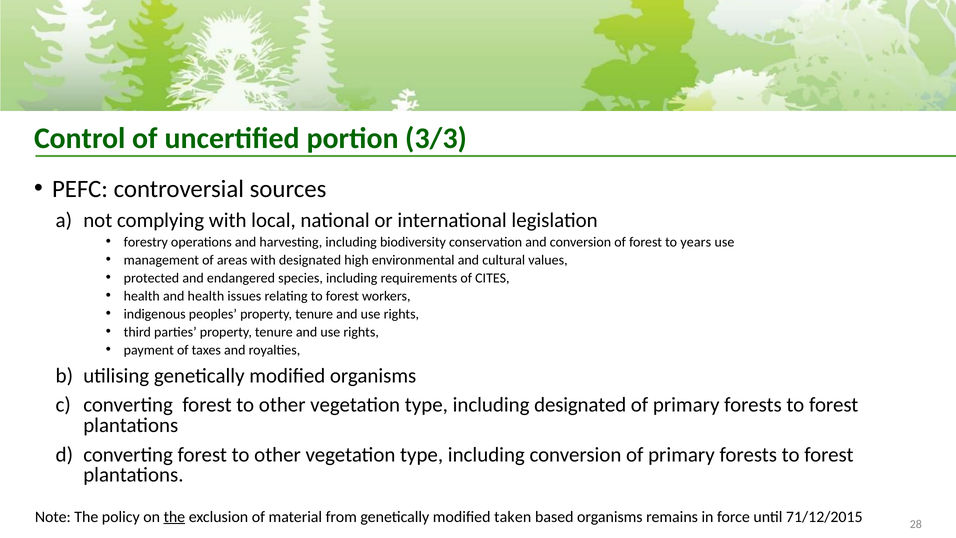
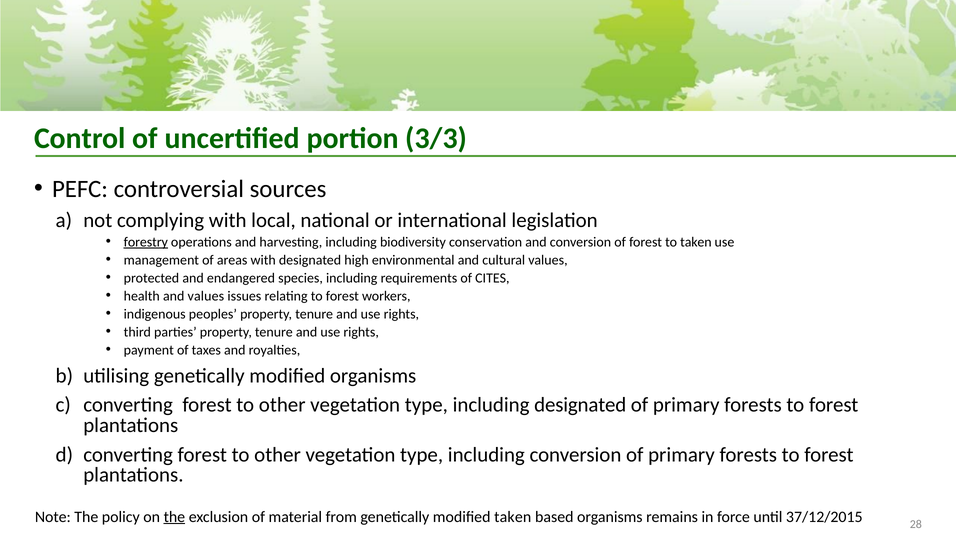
forestry underline: none -> present
to years: years -> taken
and health: health -> values
71/12/2015: 71/12/2015 -> 37/12/2015
